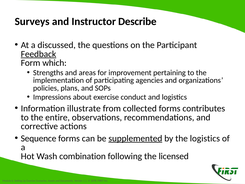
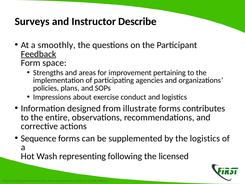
discussed: discussed -> smoothly
which: which -> space
illustrate: illustrate -> designed
collected: collected -> illustrate
supplemented underline: present -> none
combination: combination -> representing
